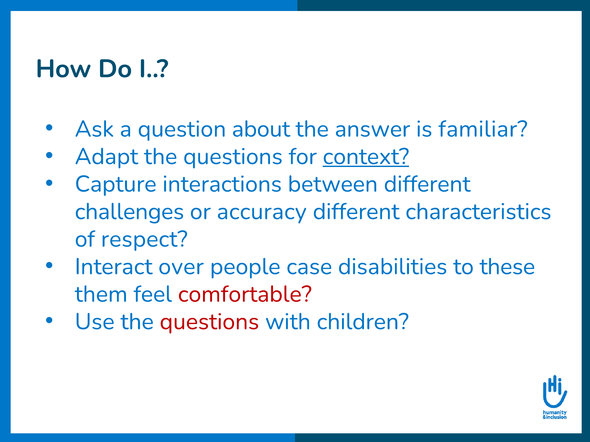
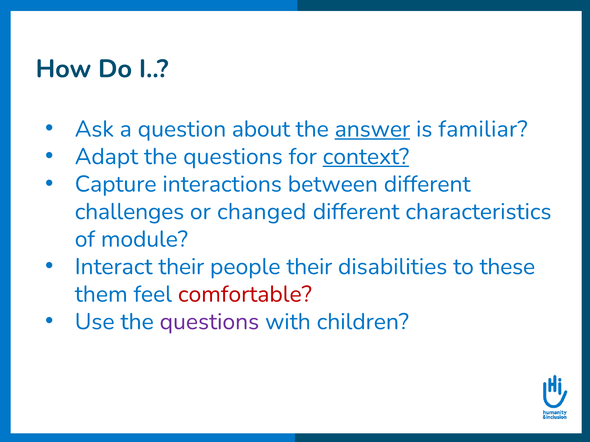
answer underline: none -> present
accuracy: accuracy -> changed
respect: respect -> module
Interact over: over -> their
people case: case -> their
questions at (209, 322) colour: red -> purple
